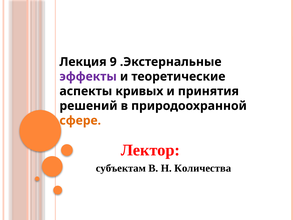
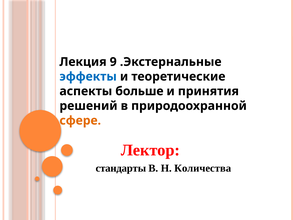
эффекты colour: purple -> blue
кривых: кривых -> больше
субъектам: субъектам -> стандарты
